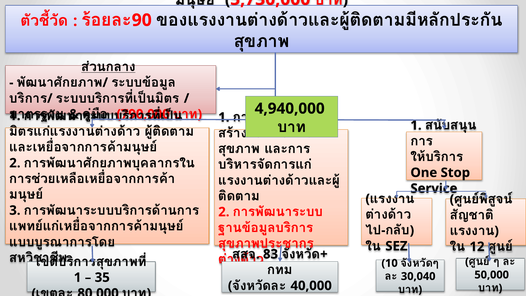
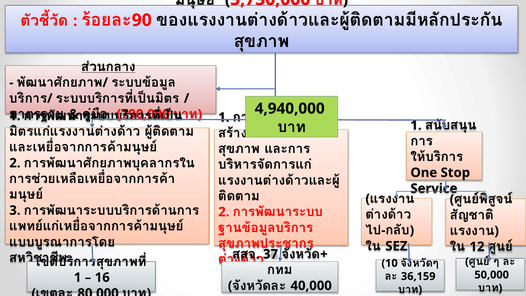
83: 83 -> 37
30,040: 30,040 -> 36,159
35: 35 -> 16
